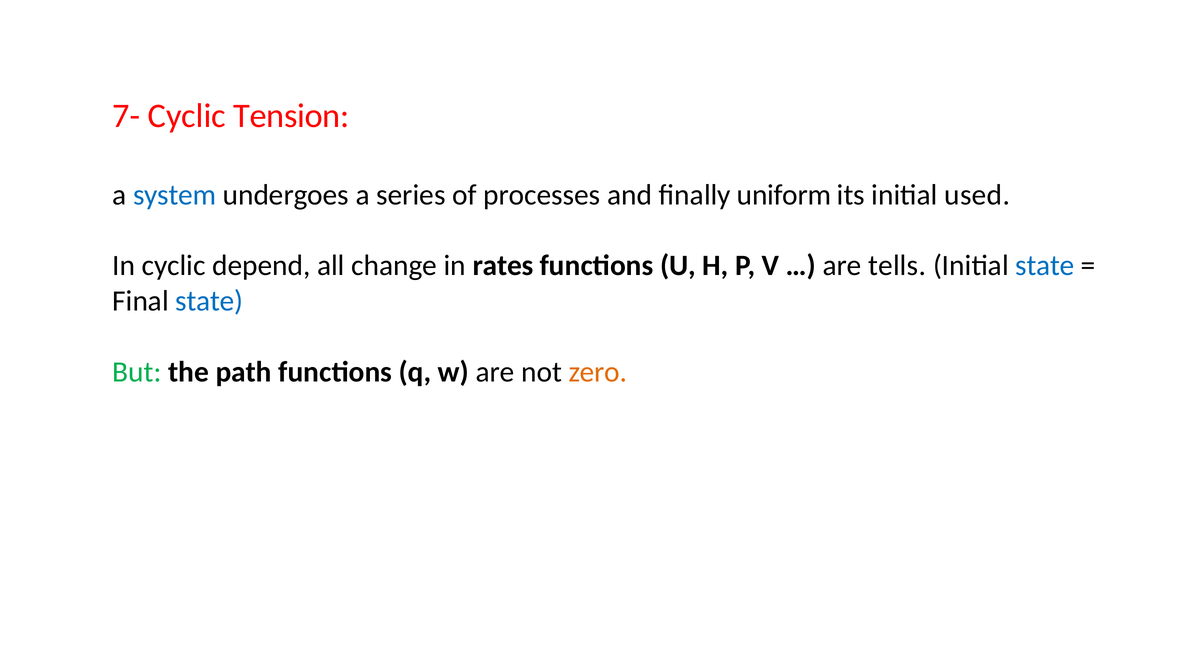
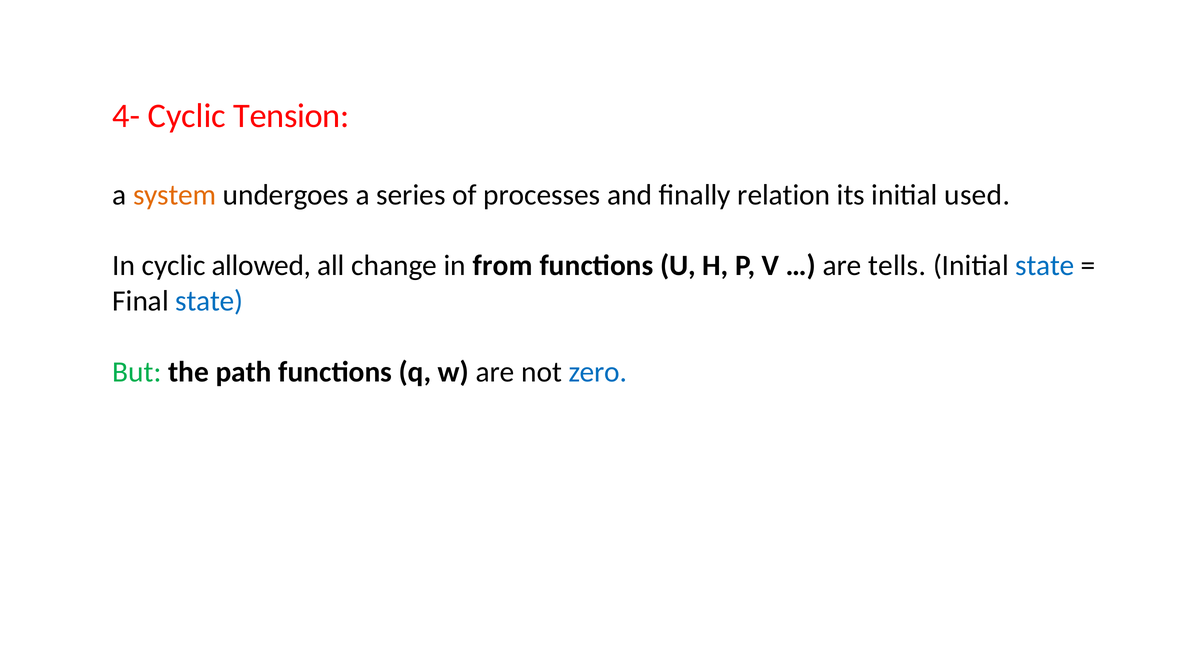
7-: 7- -> 4-
system colour: blue -> orange
uniform: uniform -> relation
depend: depend -> allowed
rates: rates -> from
zero colour: orange -> blue
